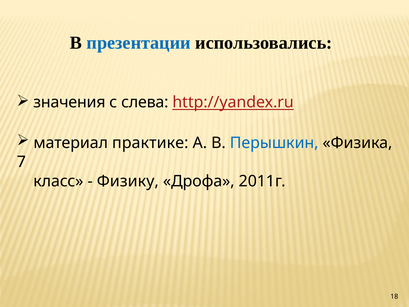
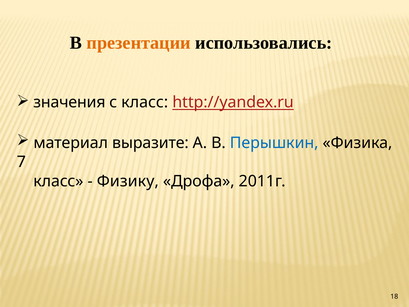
презентации colour: blue -> orange
с слева: слева -> класс
практике: практике -> выразите
